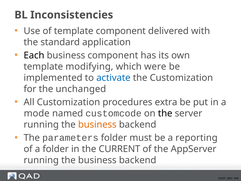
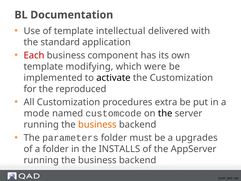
Inconsistencies: Inconsistencies -> Documentation
template component: component -> intellectual
Each colour: black -> red
activate colour: blue -> black
unchanged: unchanged -> reproduced
reporting: reporting -> upgrades
CURRENT: CURRENT -> INSTALLS
